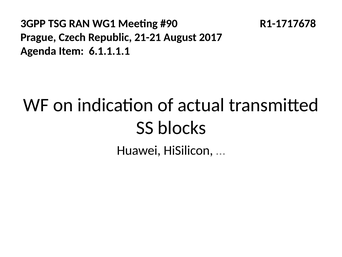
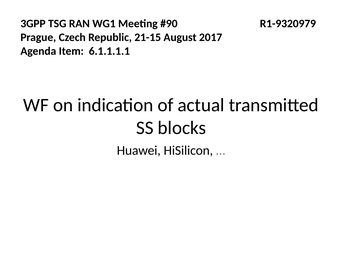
R1-1717678: R1-1717678 -> R1-9320979
21-21: 21-21 -> 21-15
